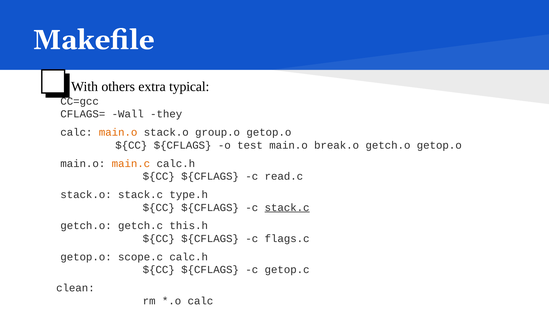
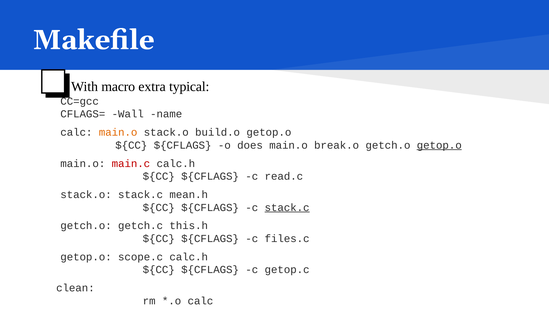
others: others -> macro
they: they -> name
group.o: group.o -> build.o
test: test -> does
getop.o at (439, 145) underline: none -> present
main.c colour: orange -> red
type.h: type.h -> mean.h
flags.c: flags.c -> files.c
